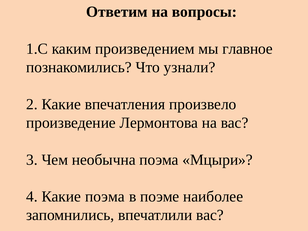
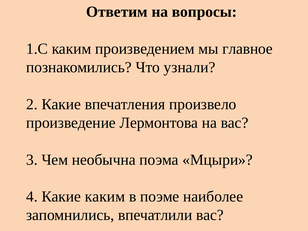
Какие поэма: поэма -> каким
